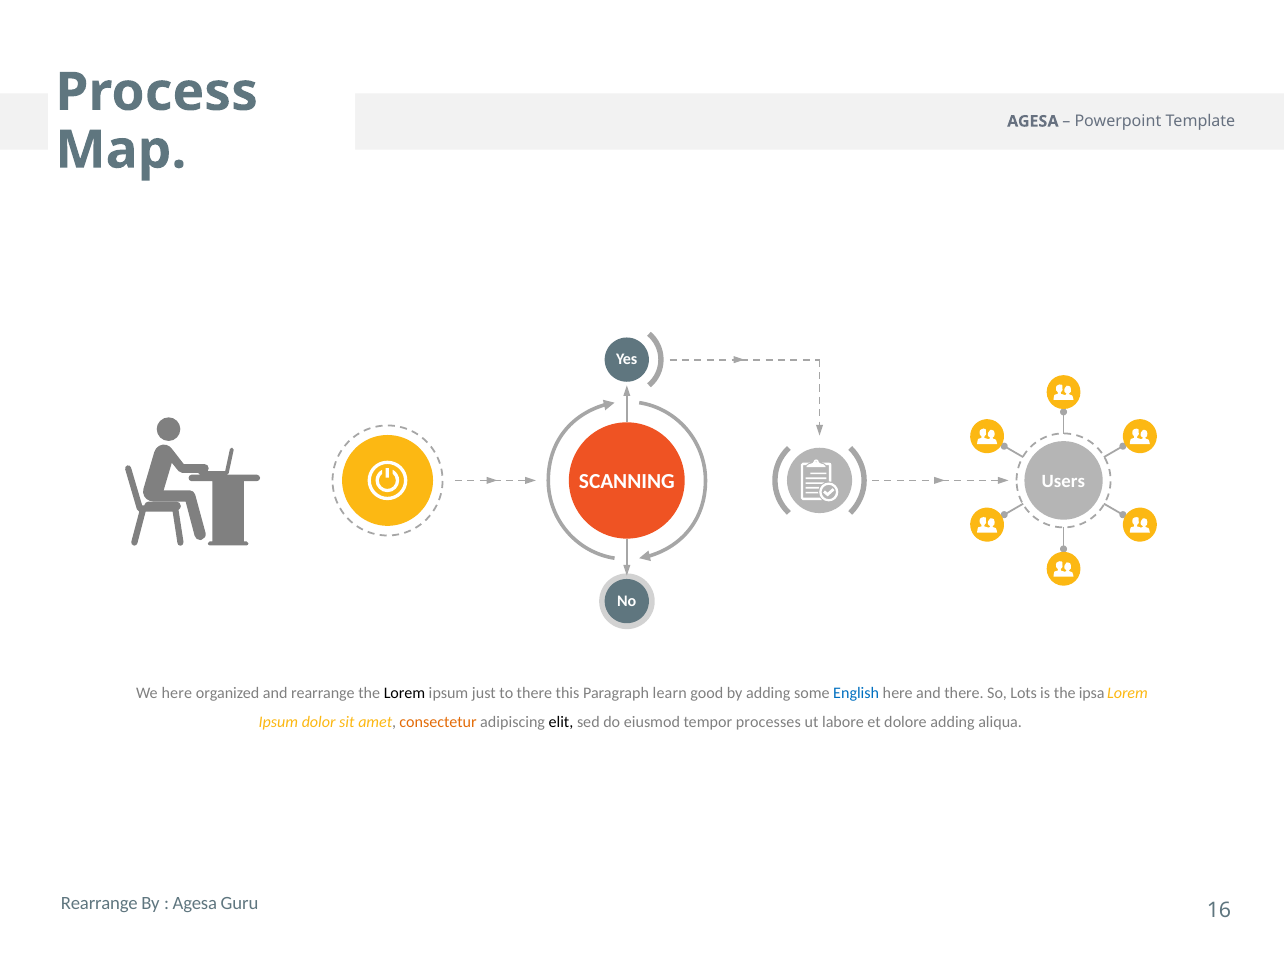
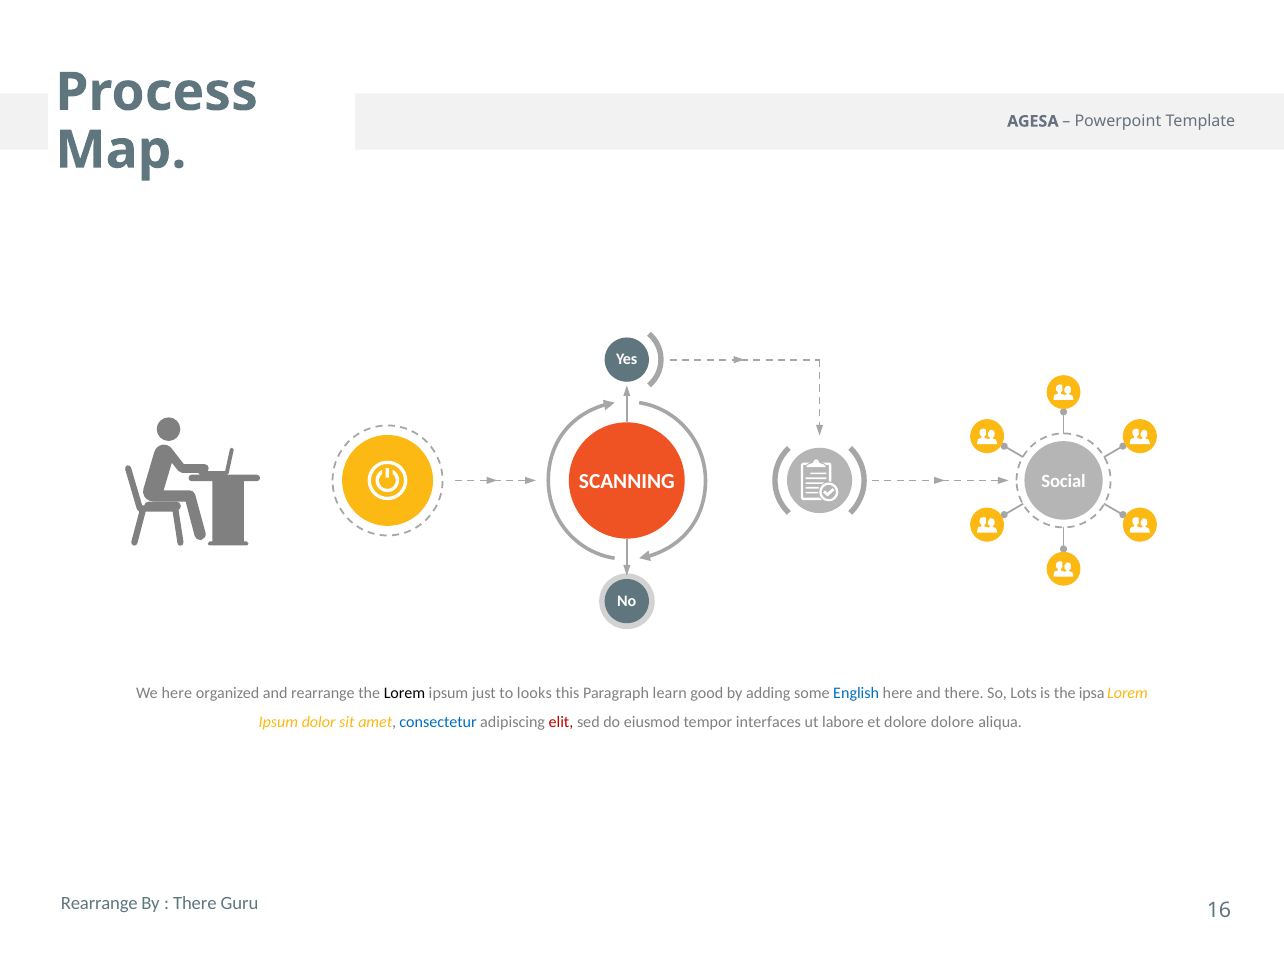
Users: Users -> Social
to there: there -> looks
consectetur colour: orange -> blue
elit colour: black -> red
processes: processes -> interfaces
dolore adding: adding -> dolore
Agesa at (195, 904): Agesa -> There
